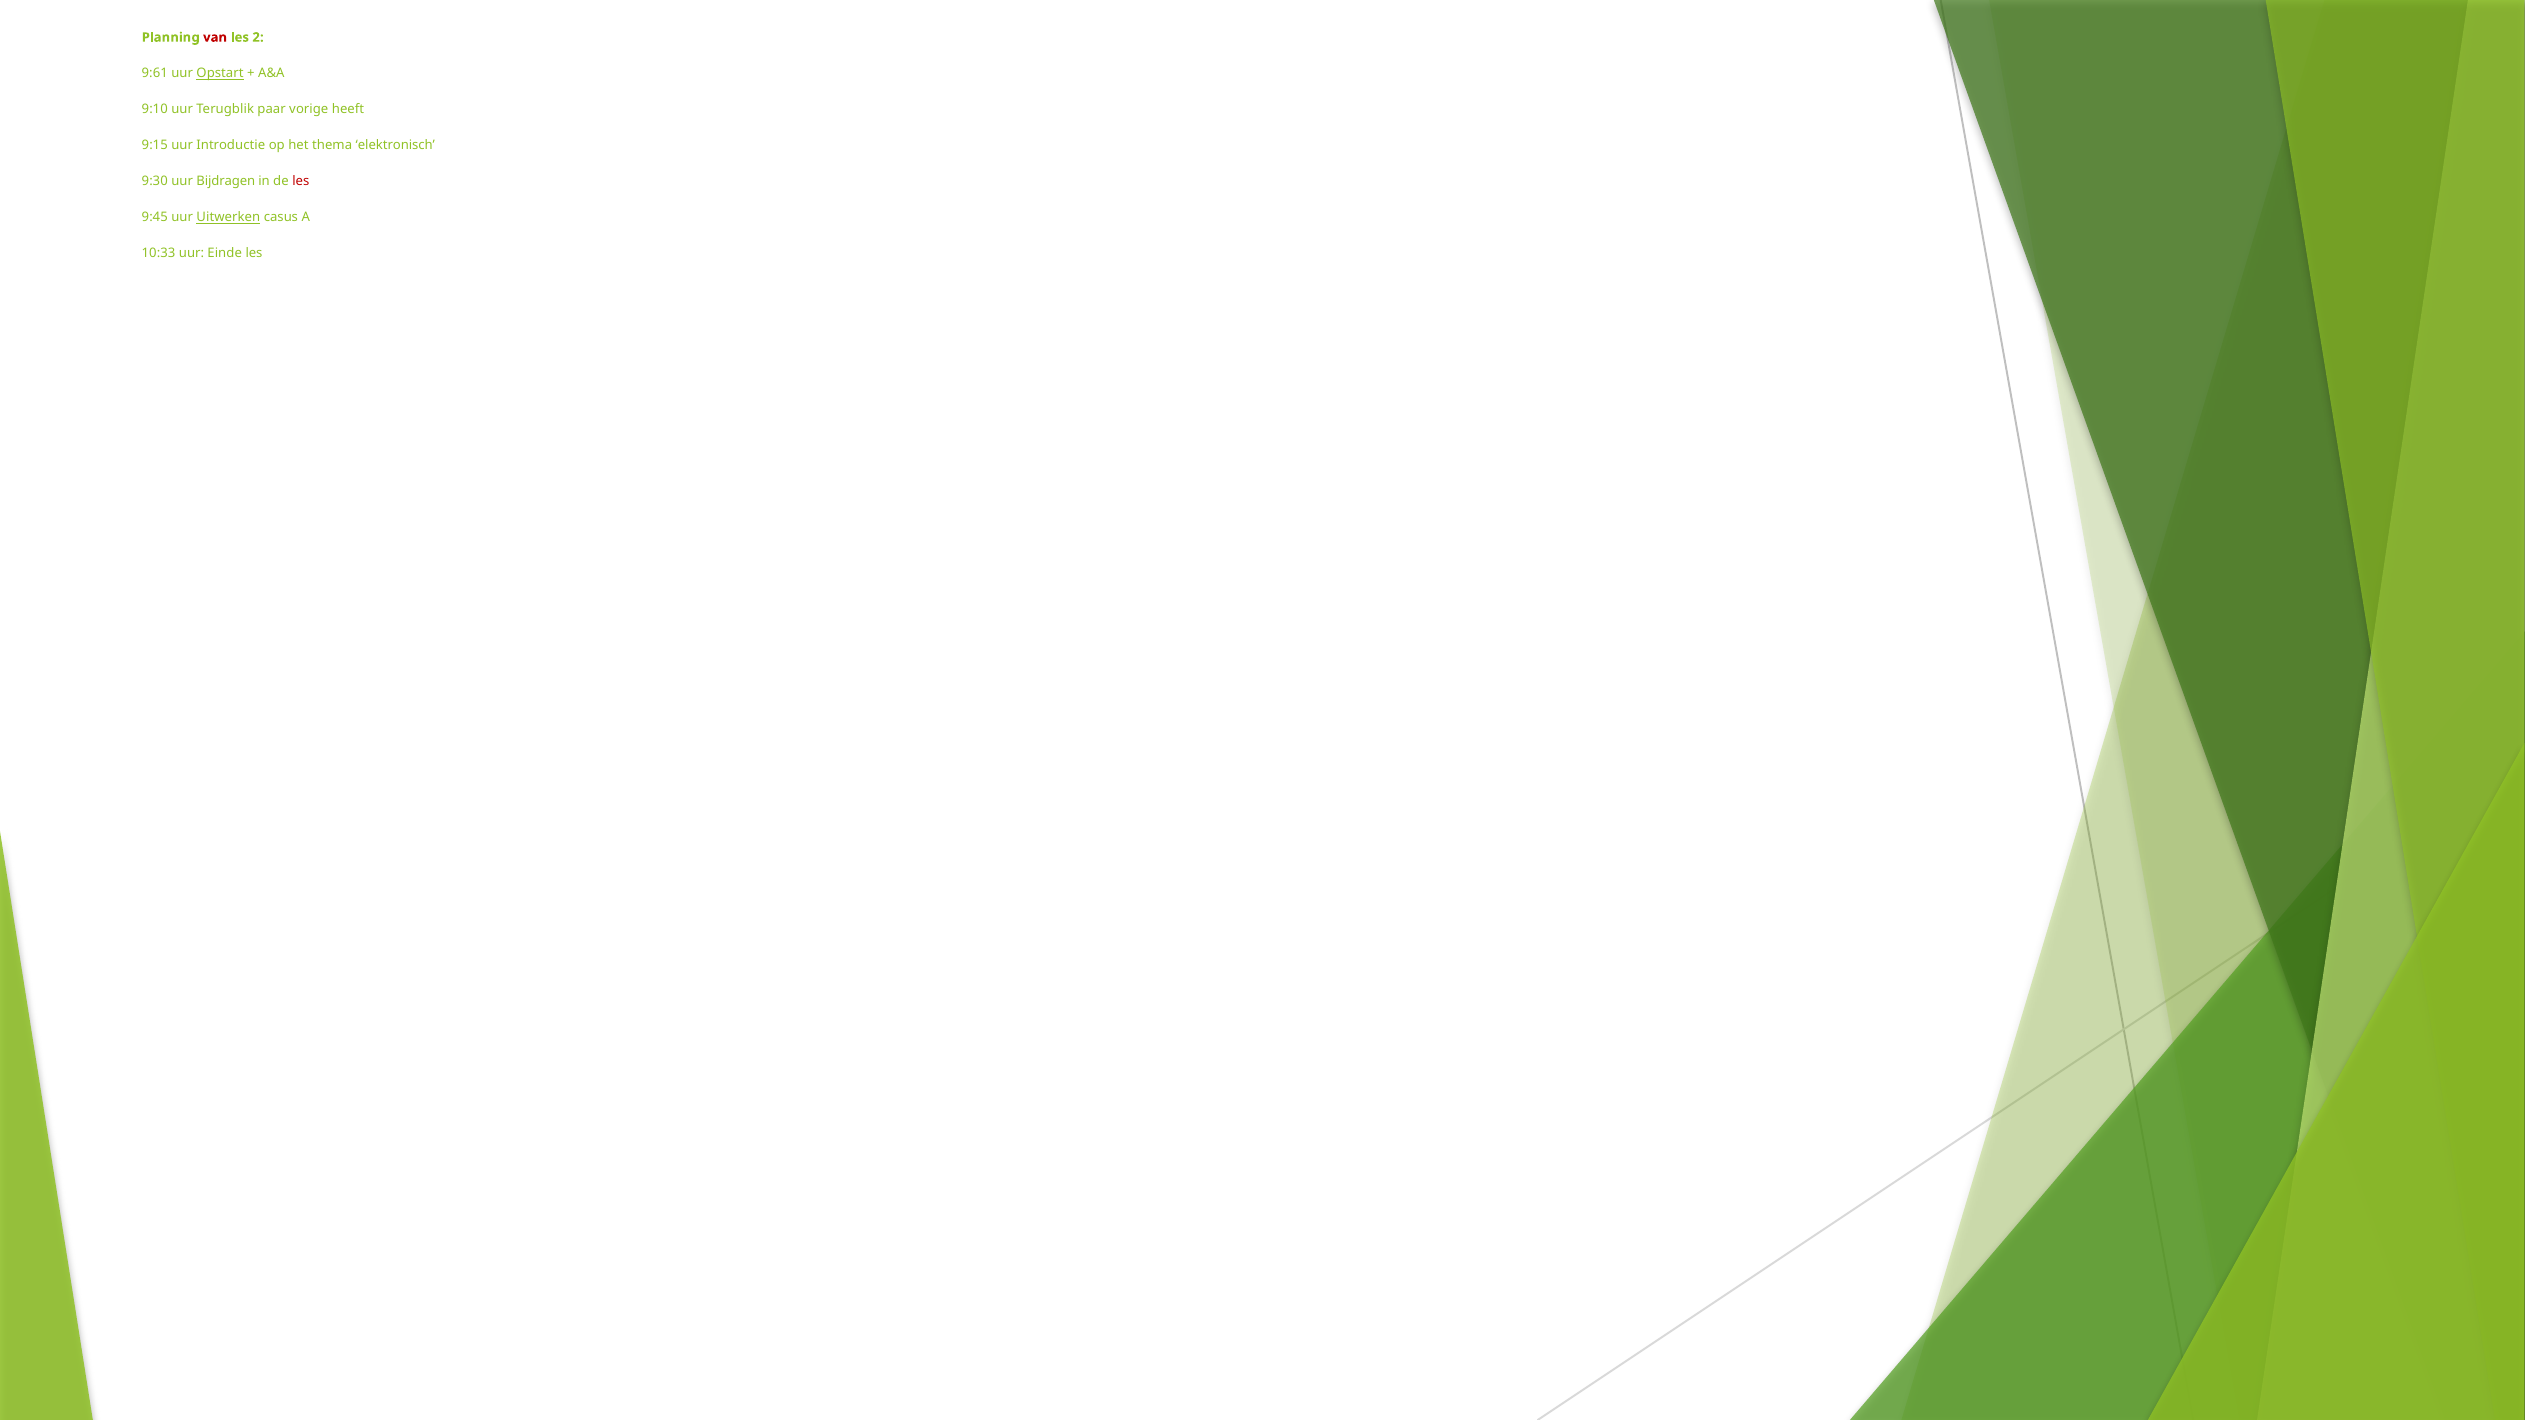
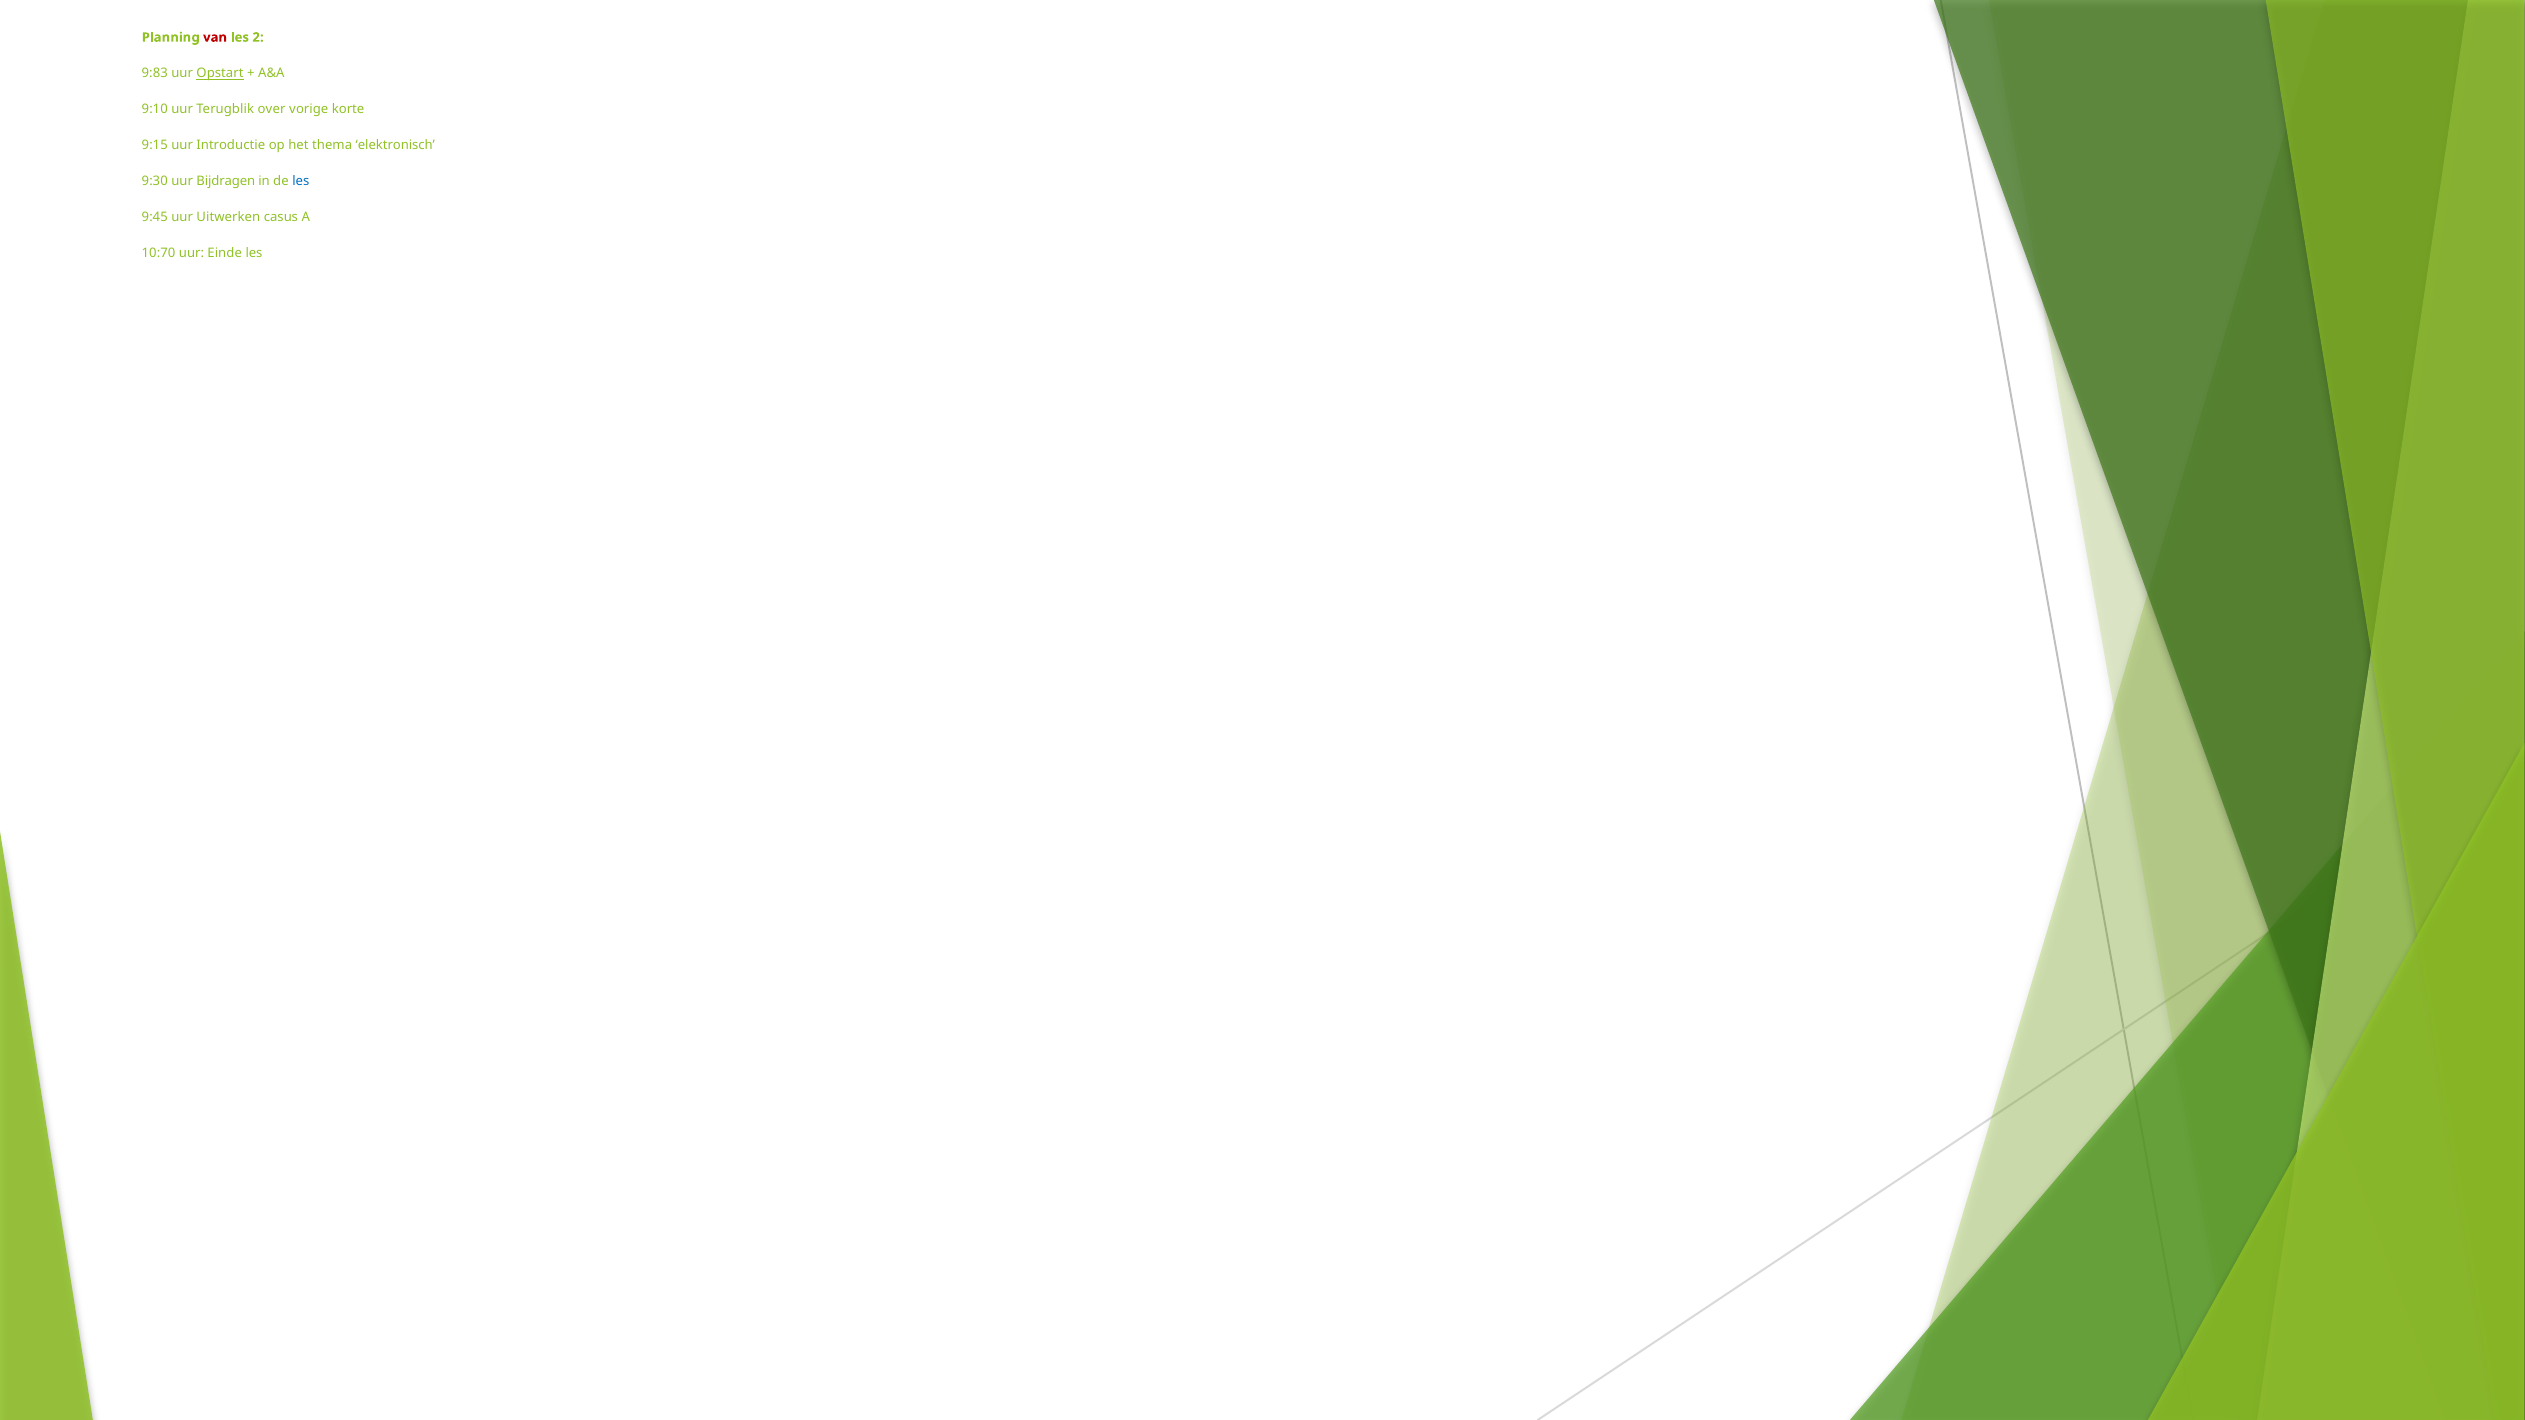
9:61: 9:61 -> 9:83
paar: paar -> over
heeft: heeft -> korte
les at (301, 181) colour: red -> blue
Uitwerken underline: present -> none
10:33: 10:33 -> 10:70
